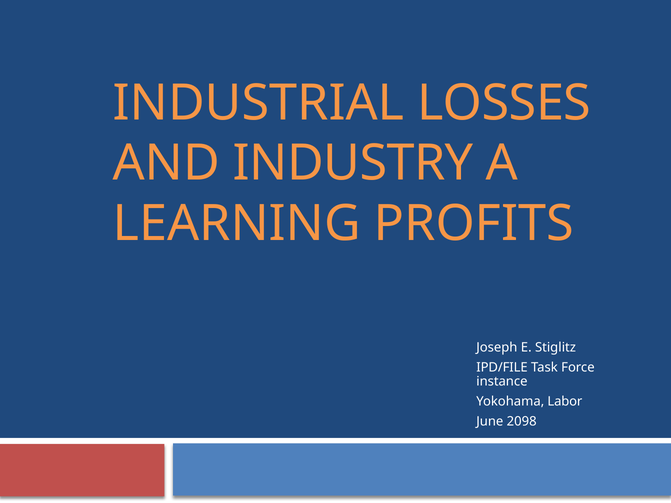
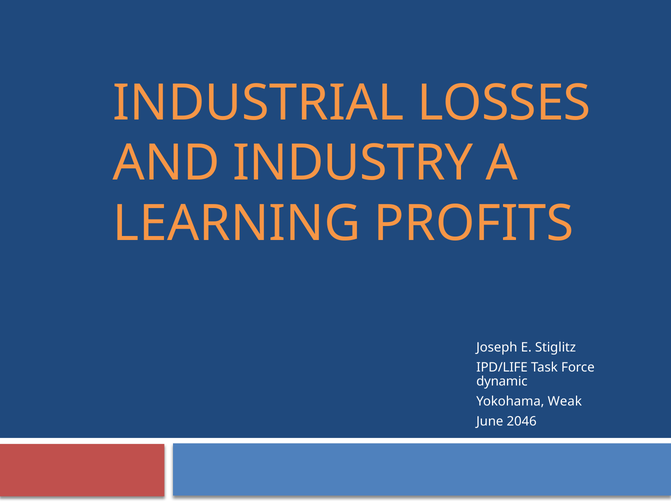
IPD/FILE: IPD/FILE -> IPD/LIFE
instance: instance -> dynamic
Labor: Labor -> Weak
2098: 2098 -> 2046
